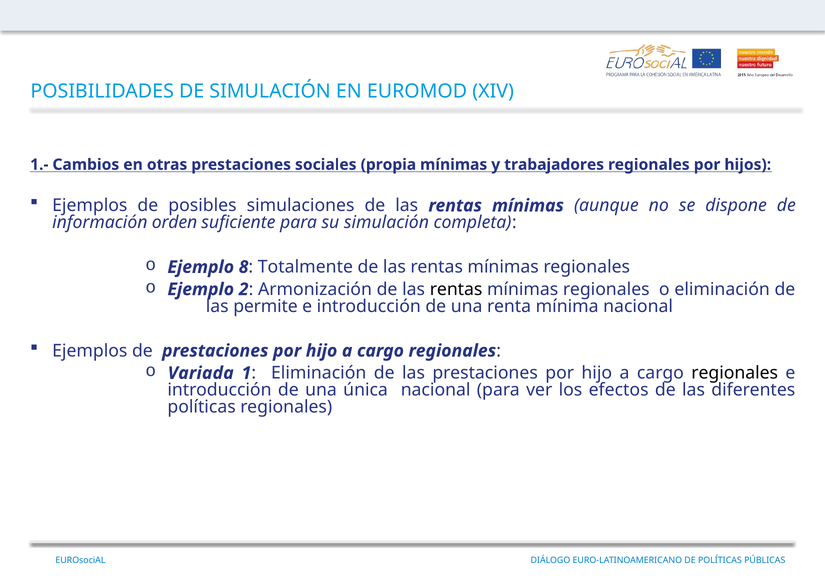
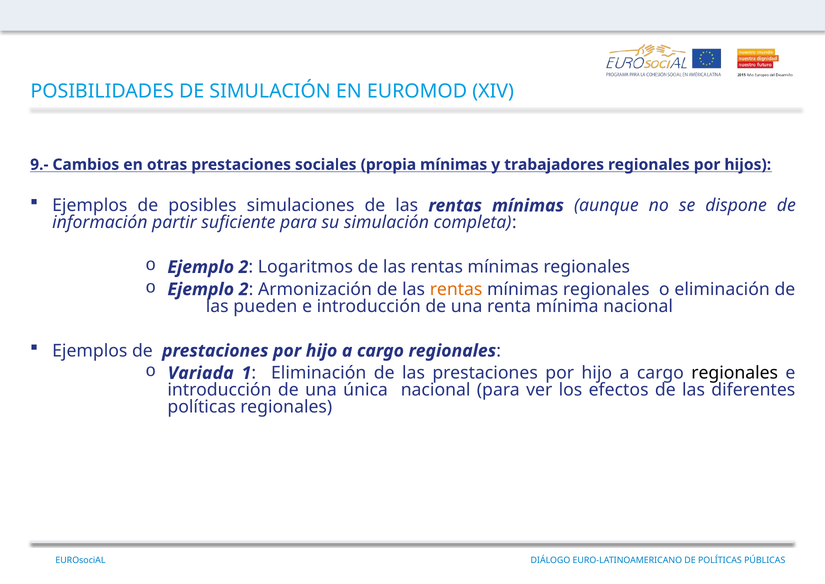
1.-: 1.- -> 9.-
orden: orden -> partir
8 at (244, 267): 8 -> 2
Totalmente: Totalmente -> Logaritmos
rentas at (456, 289) colour: black -> orange
permite: permite -> pueden
